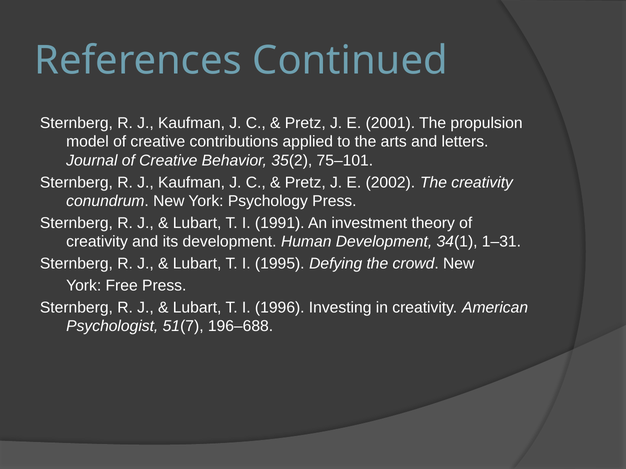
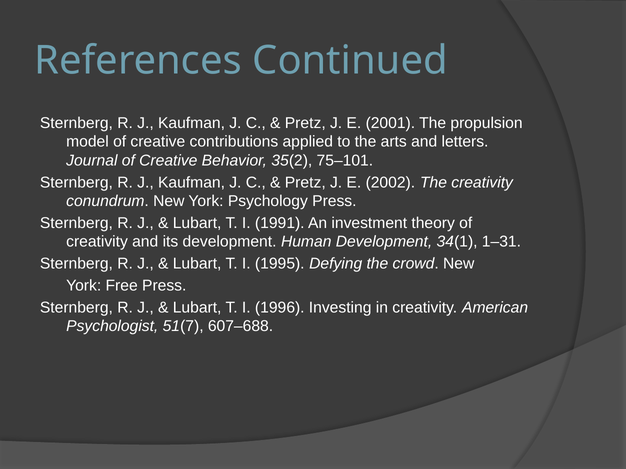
196–688: 196–688 -> 607–688
